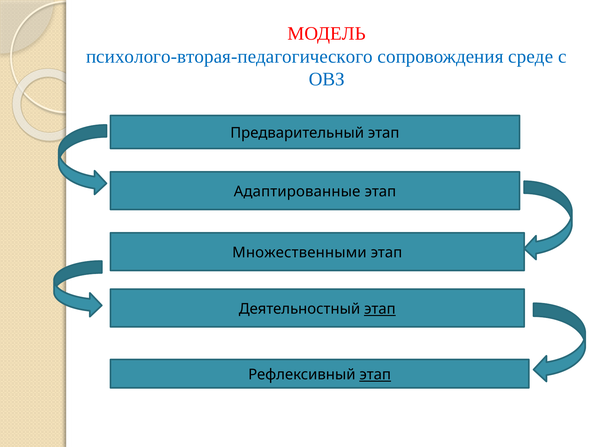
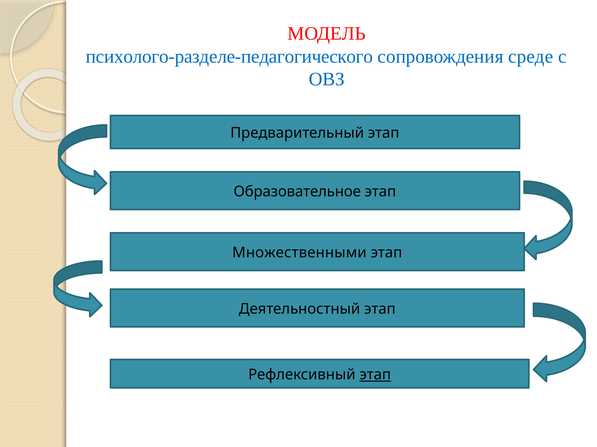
психолого-вторая-педагогического: психолого-вторая-педагогического -> психолого-разделе-педагогического
Адаптированные: Адаптированные -> Образовательное
этап at (380, 310) underline: present -> none
